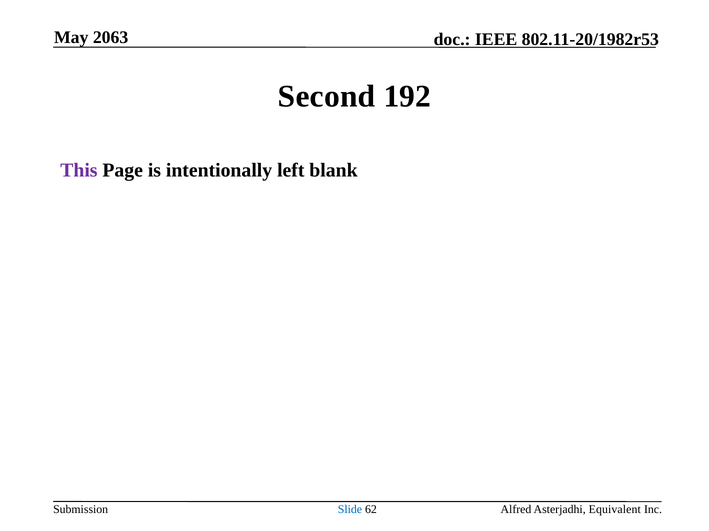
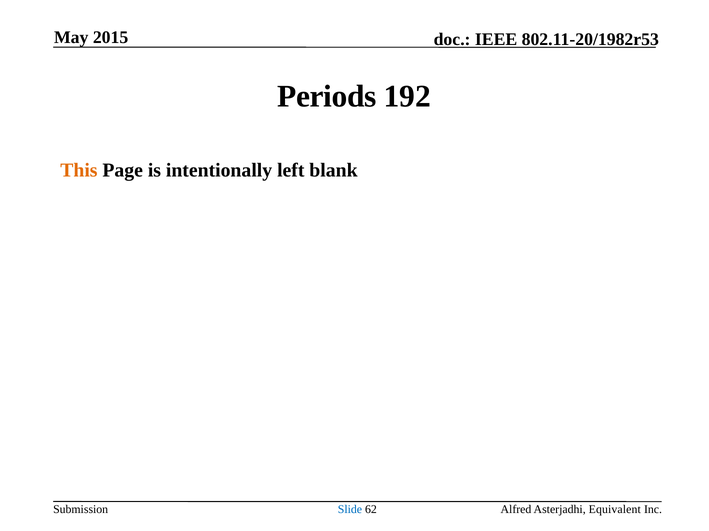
2063: 2063 -> 2015
Second: Second -> Periods
This colour: purple -> orange
